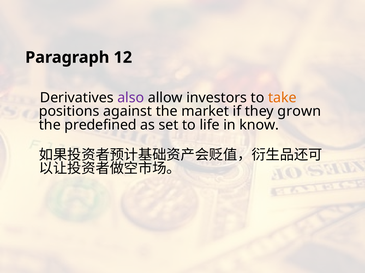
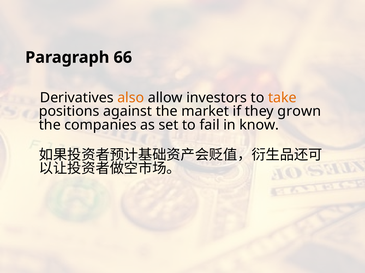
12: 12 -> 66
also colour: purple -> orange
predefined: predefined -> companies
life: life -> fail
